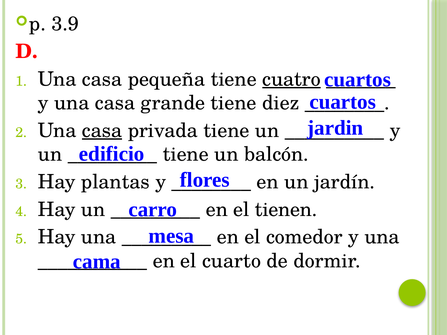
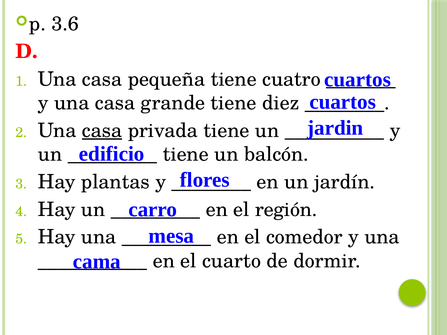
3.9: 3.9 -> 3.6
cuatro underline: present -> none
tienen: tienen -> región
